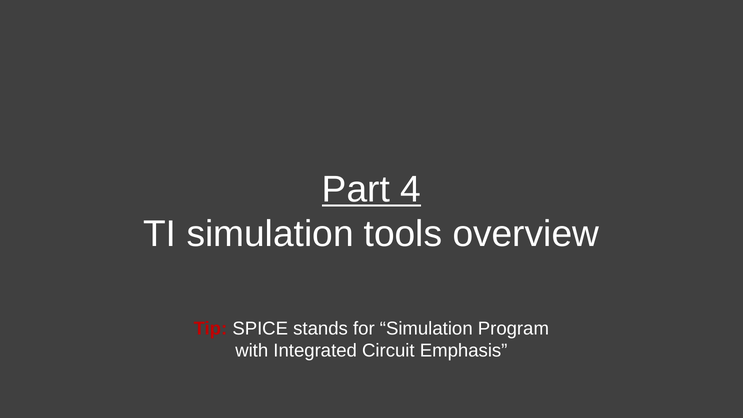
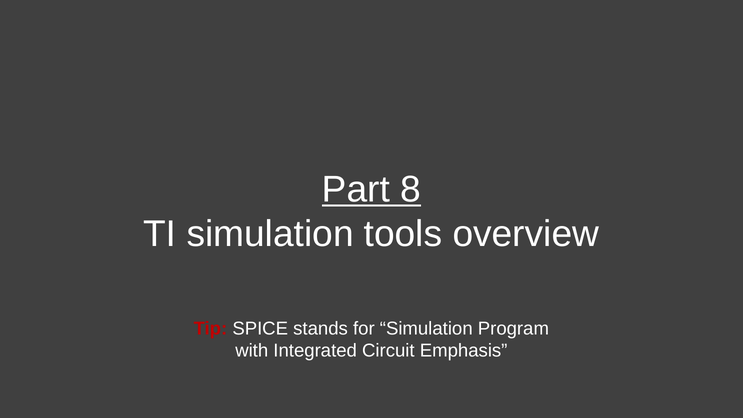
Part 4: 4 -> 8
